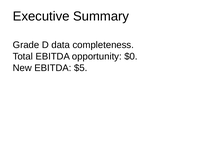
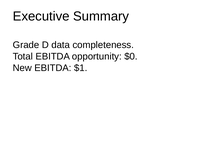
$5: $5 -> $1
